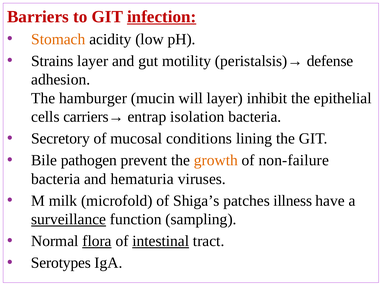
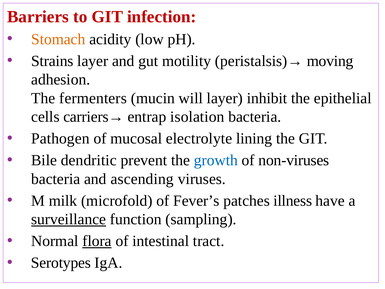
infection underline: present -> none
defense: defense -> moving
hamburger: hamburger -> fermenters
Secretory: Secretory -> Pathogen
conditions: conditions -> electrolyte
pathogen: pathogen -> dendritic
growth colour: orange -> blue
non-failure: non-failure -> non-viruses
hematuria: hematuria -> ascending
Shiga’s: Shiga’s -> Fever’s
intestinal underline: present -> none
